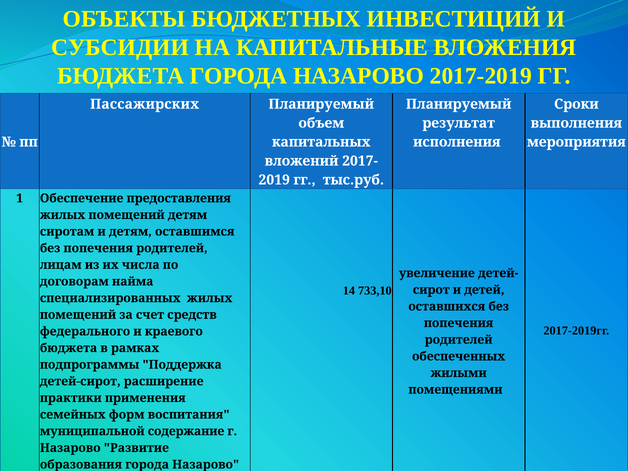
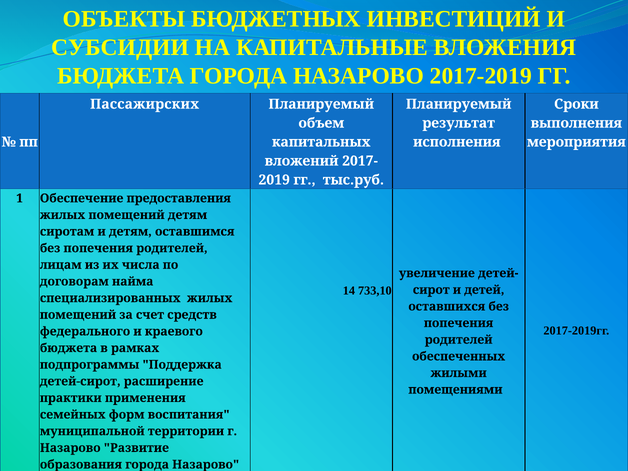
содержание: содержание -> территории
